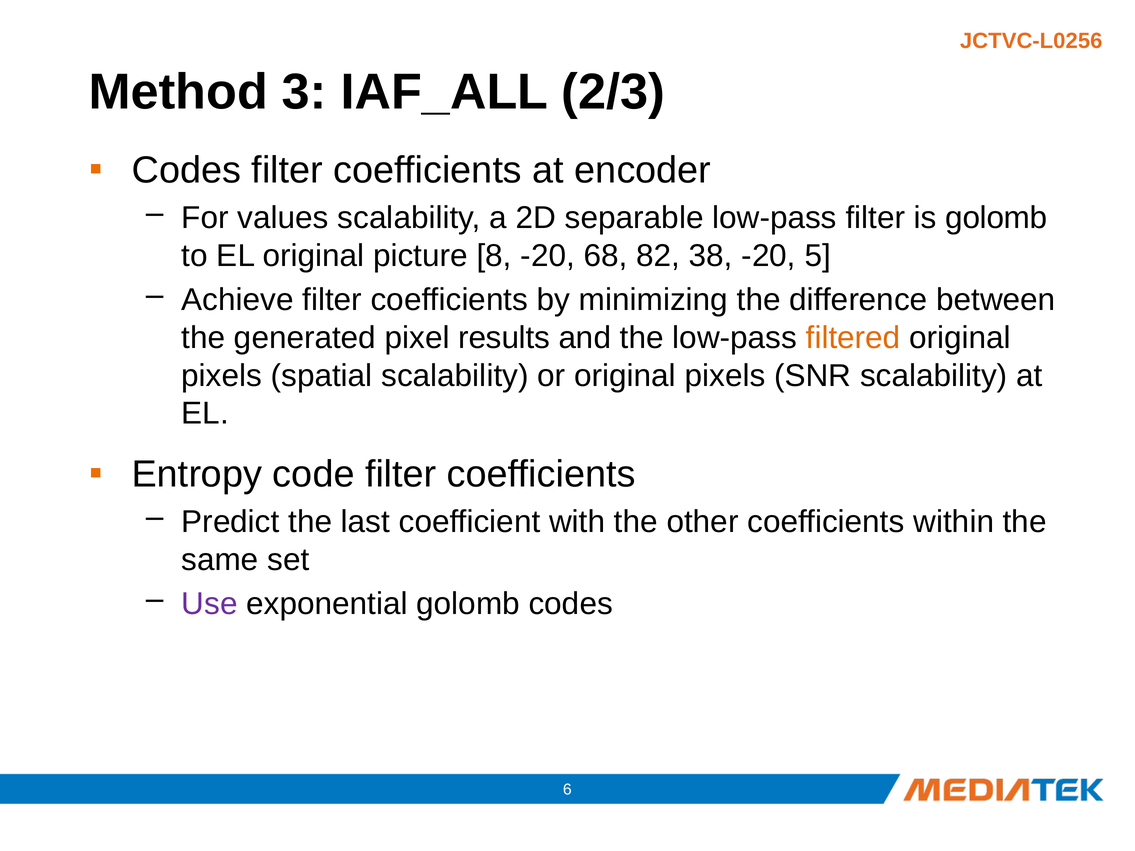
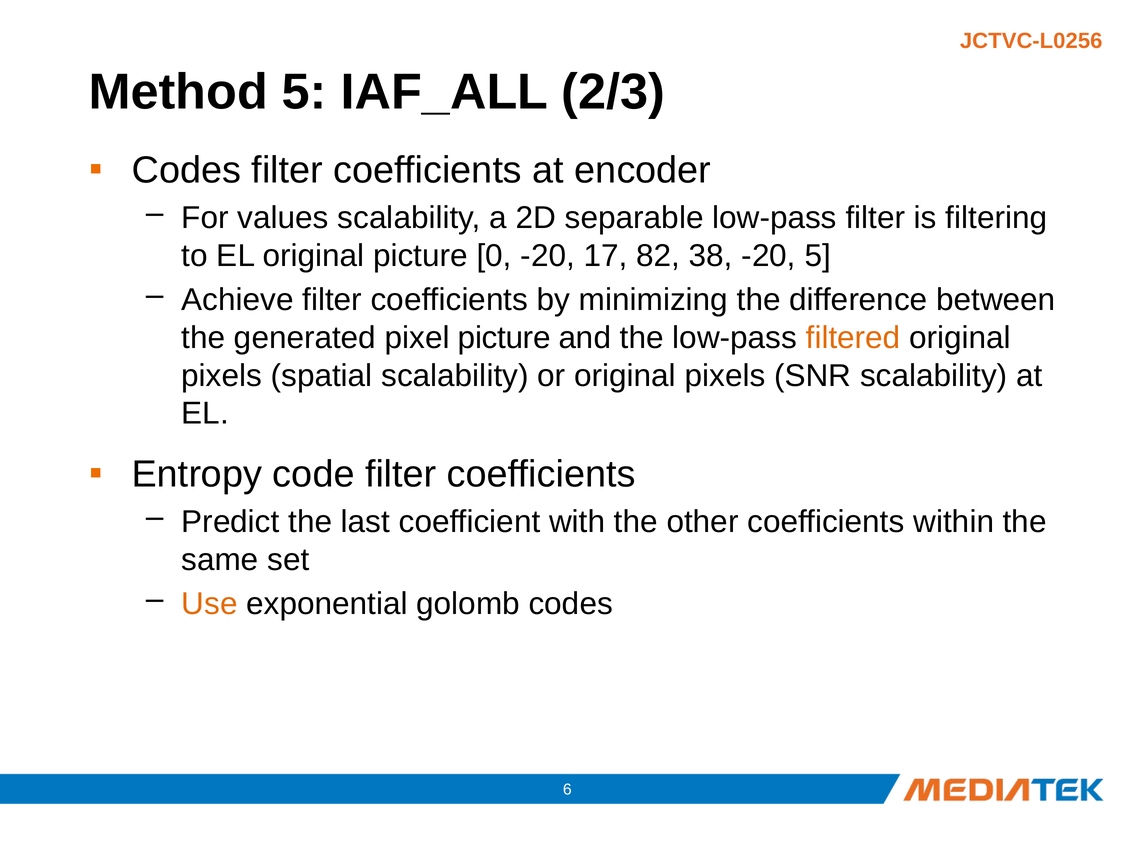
Method 3: 3 -> 5
is golomb: golomb -> filtering
8: 8 -> 0
68: 68 -> 17
pixel results: results -> picture
Use colour: purple -> orange
